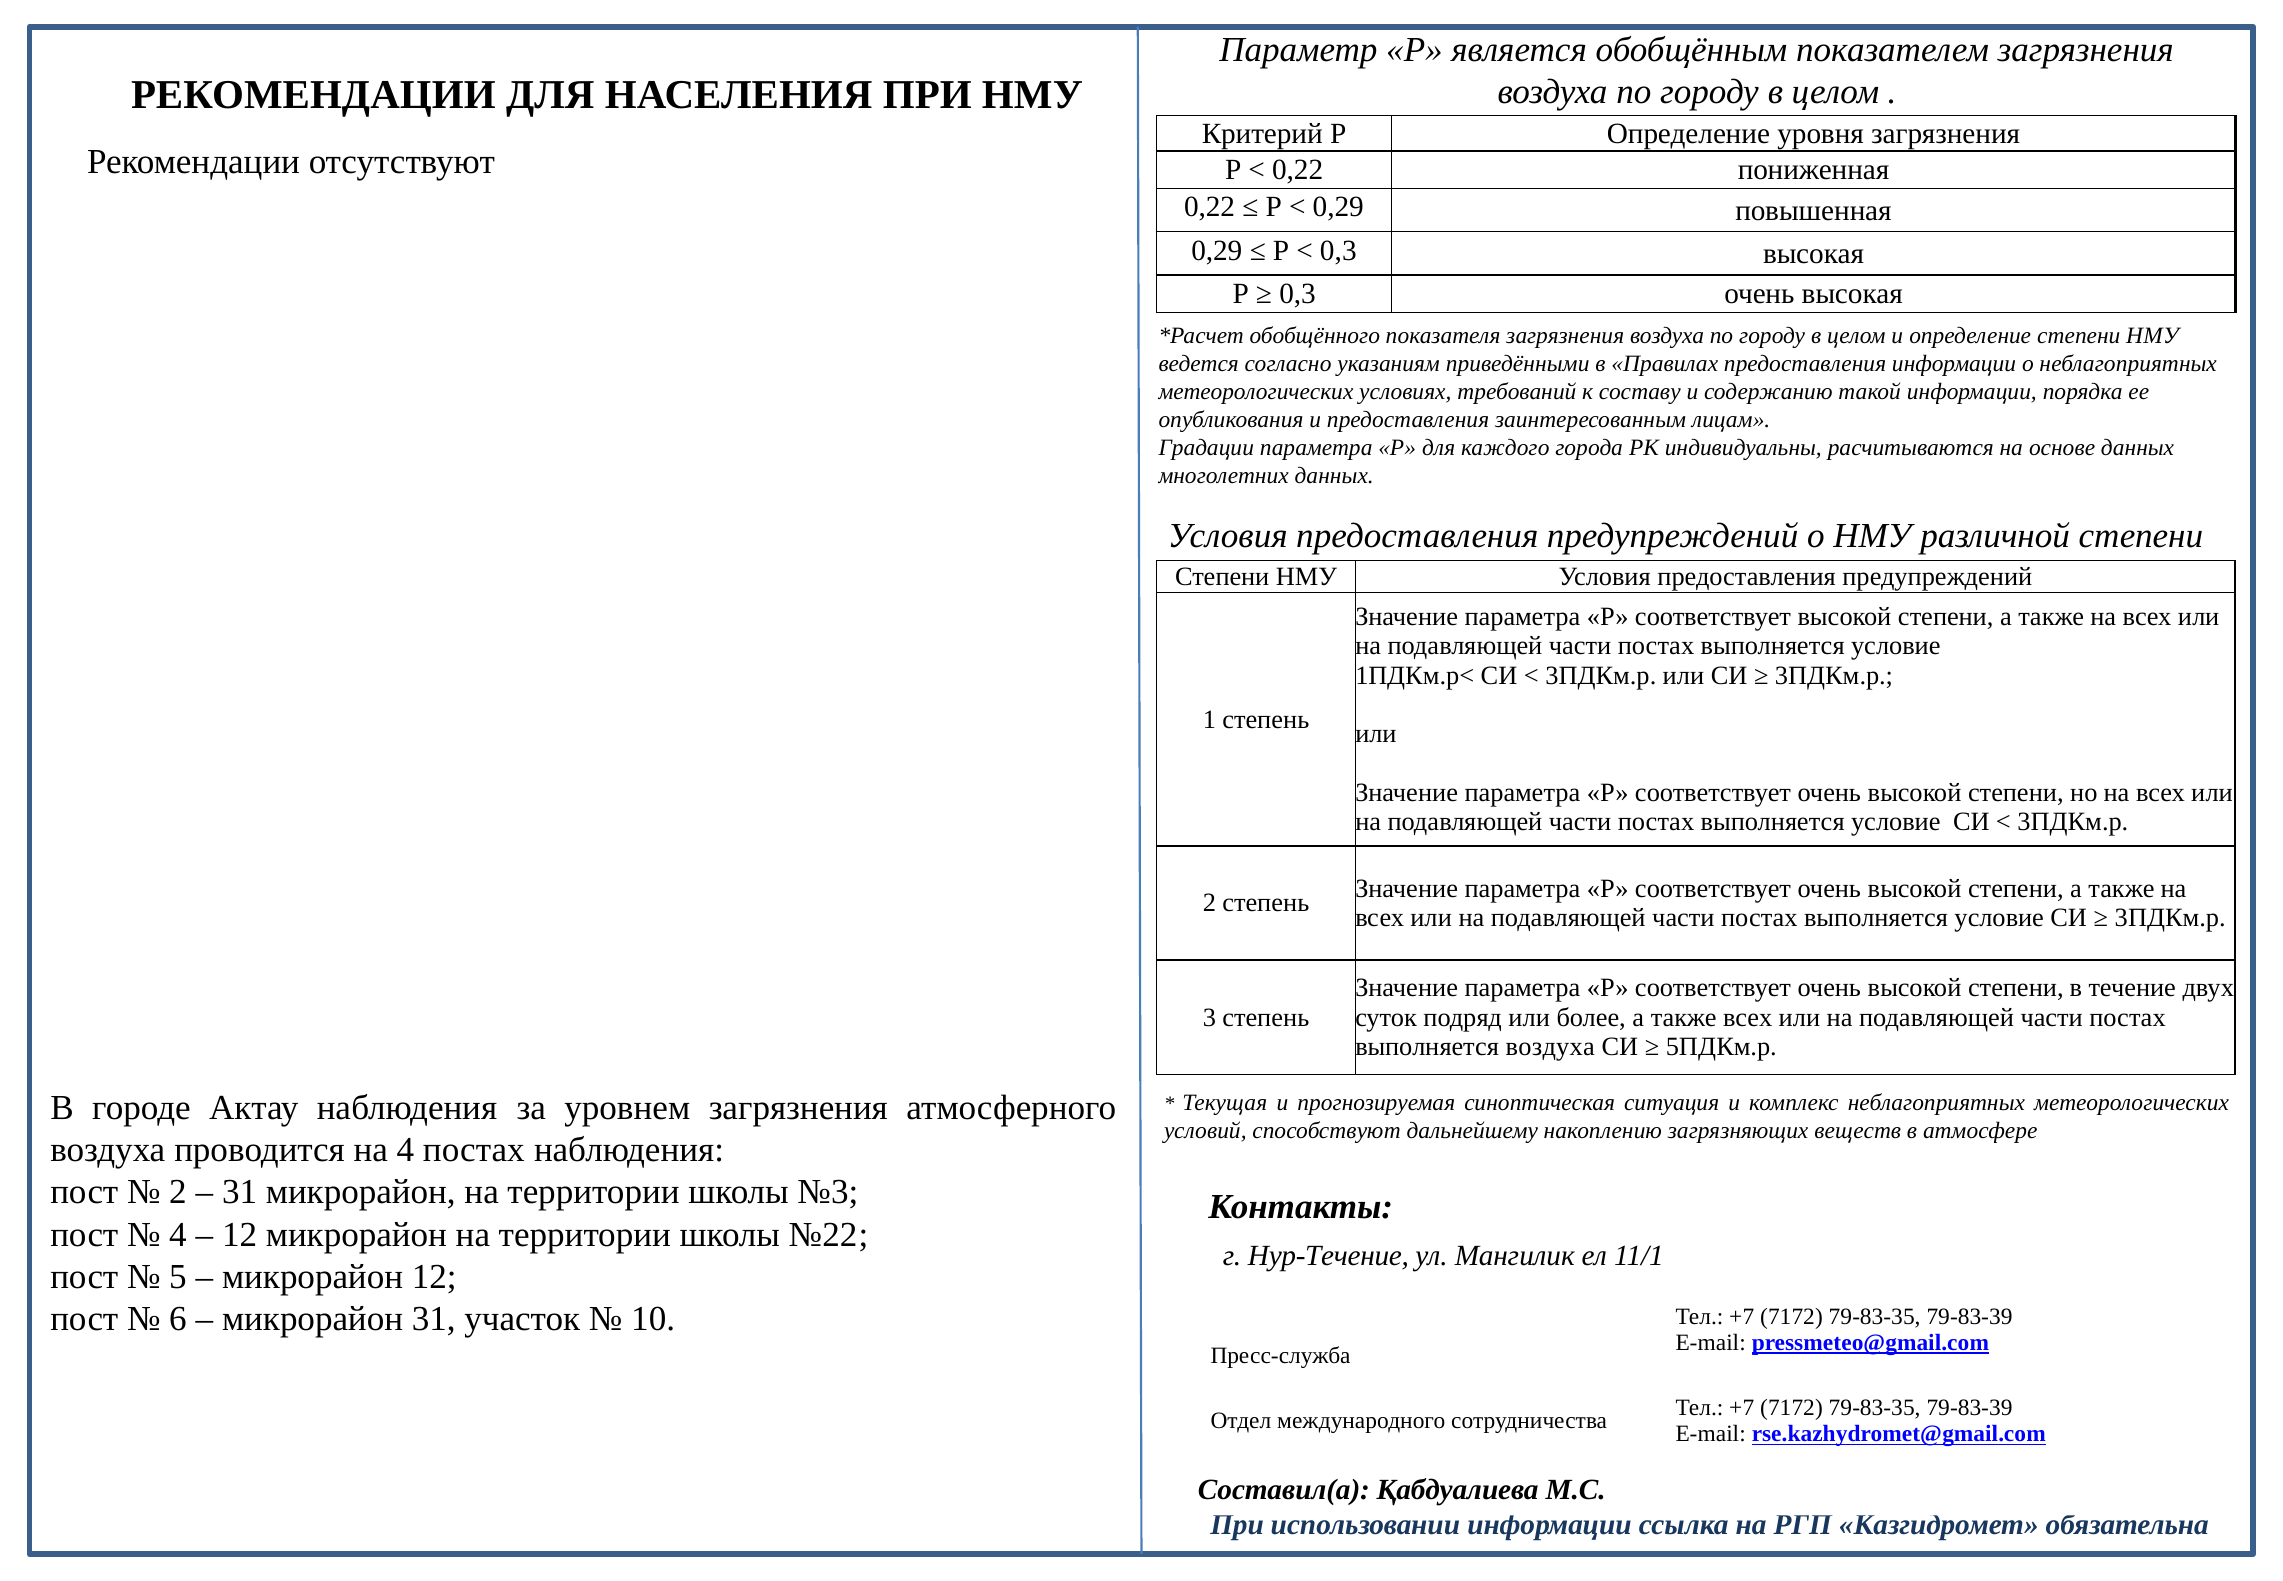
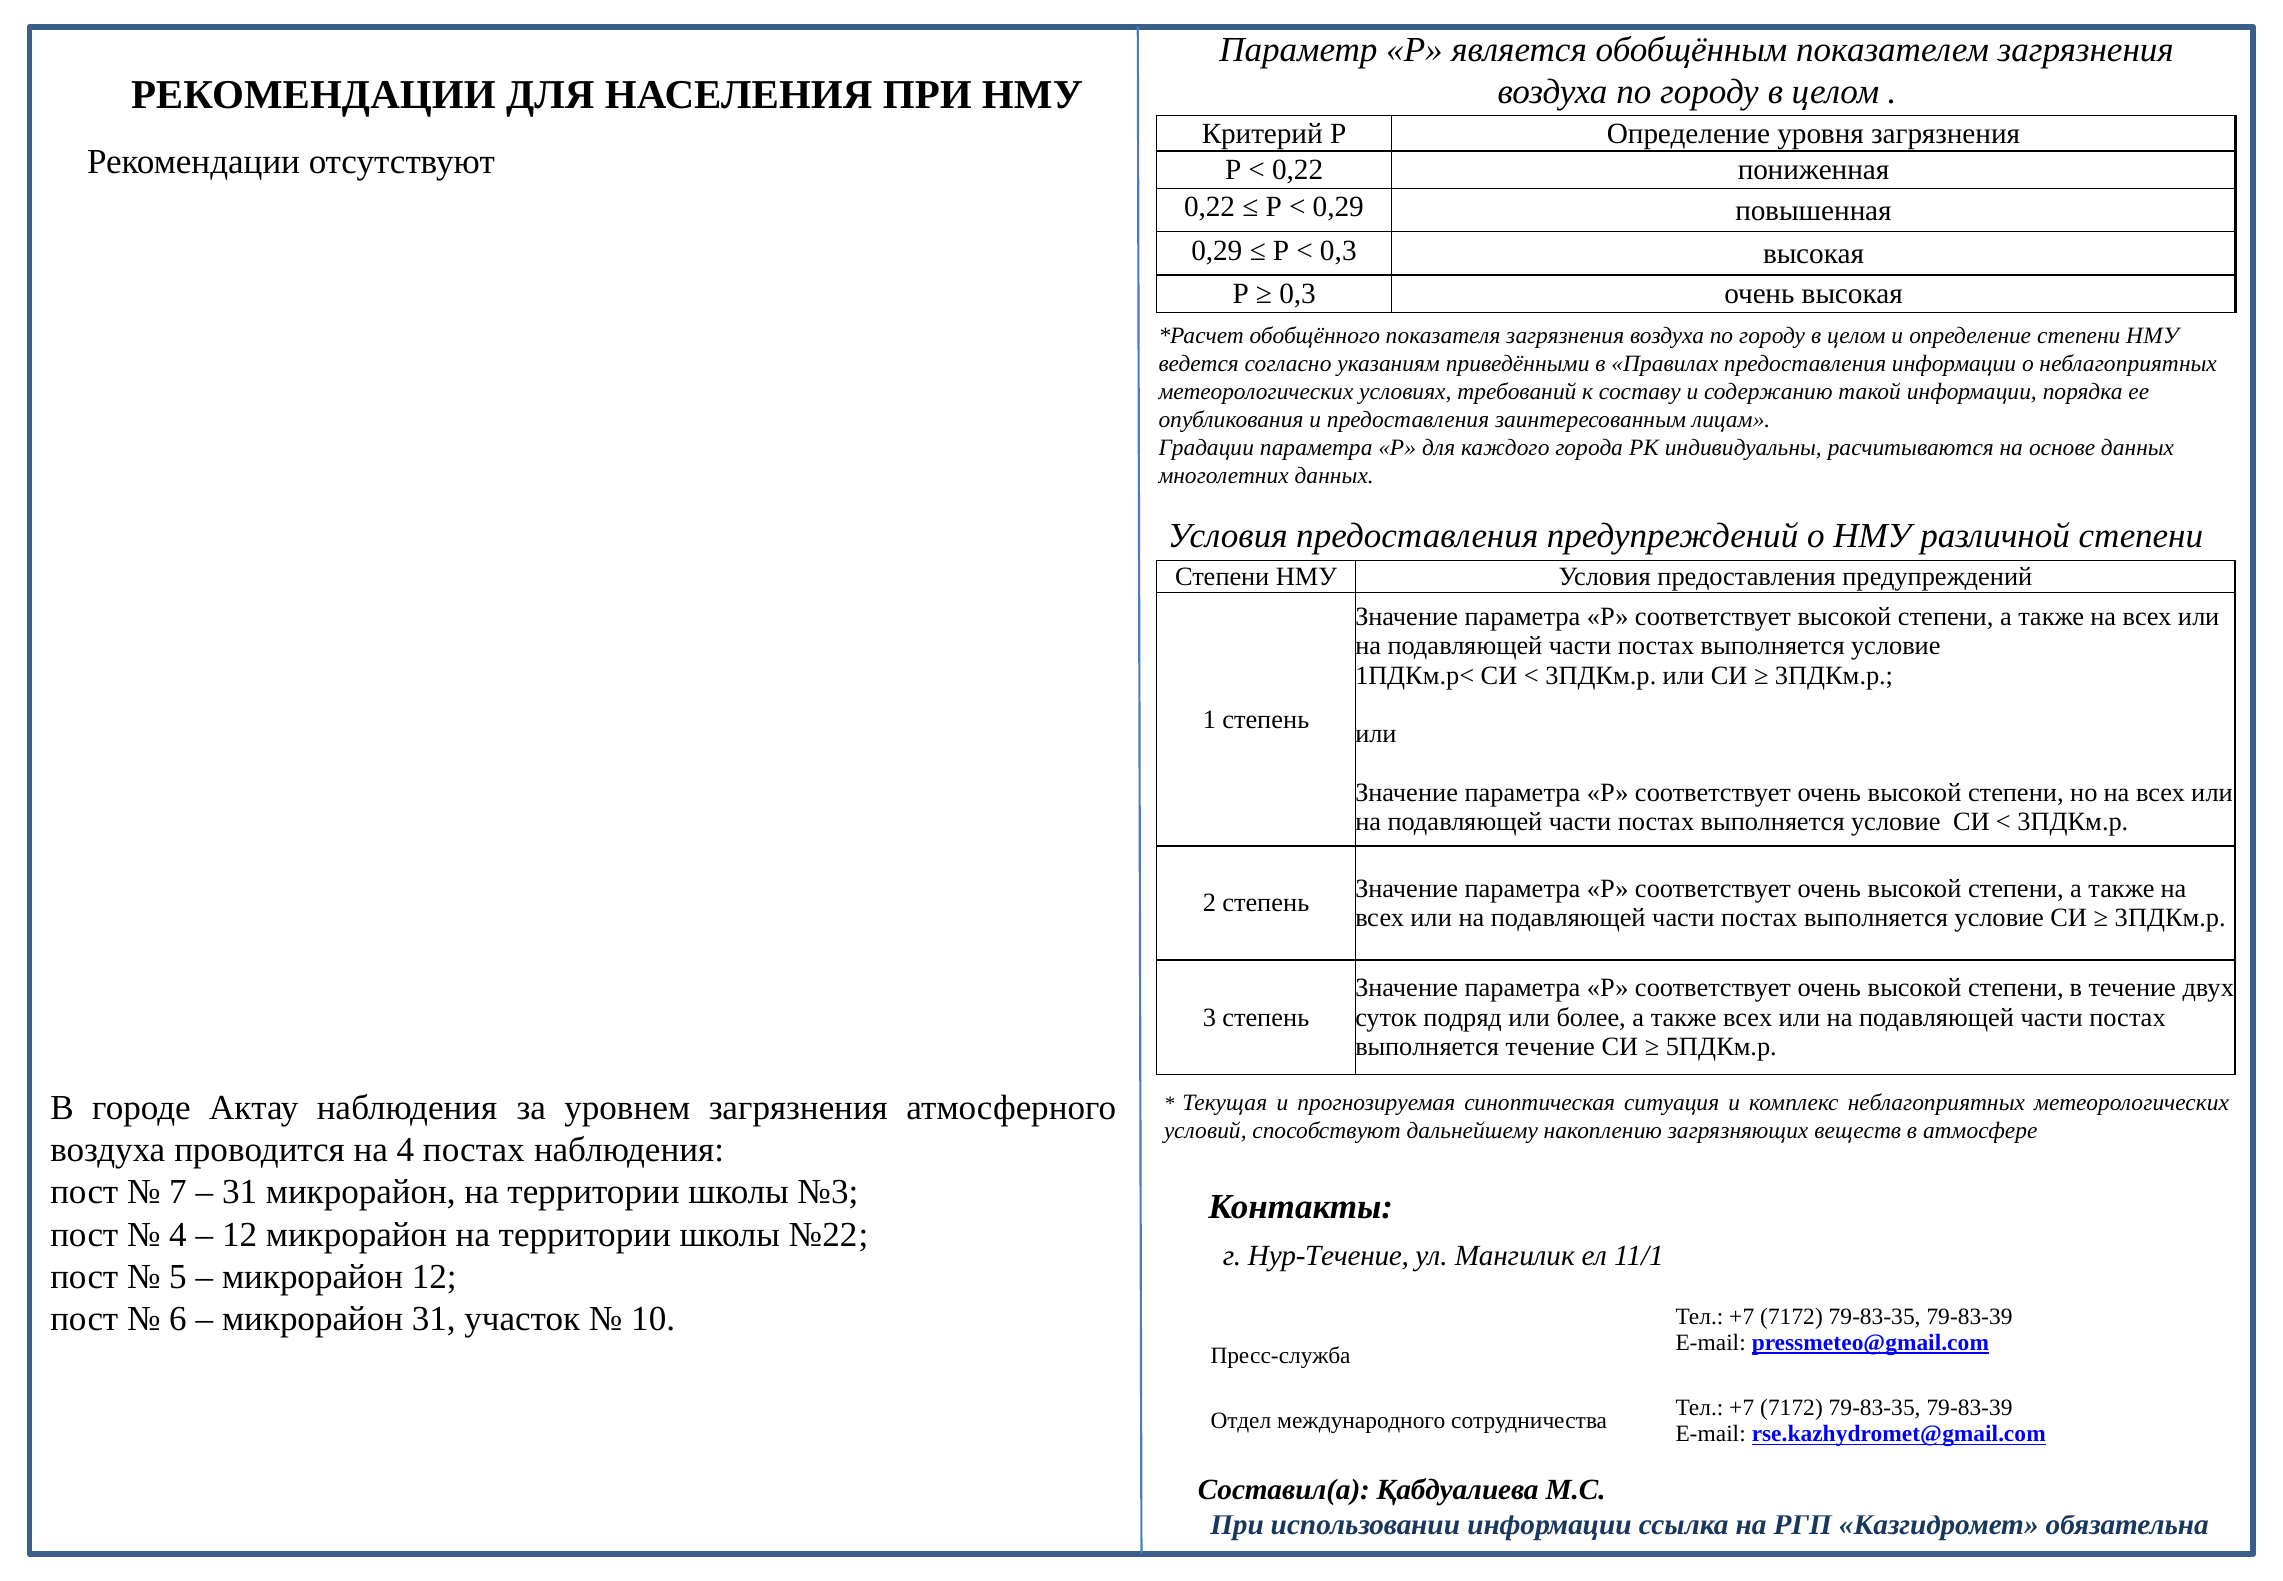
выполняется воздуха: воздуха -> течение
2 at (178, 1192): 2 -> 7
